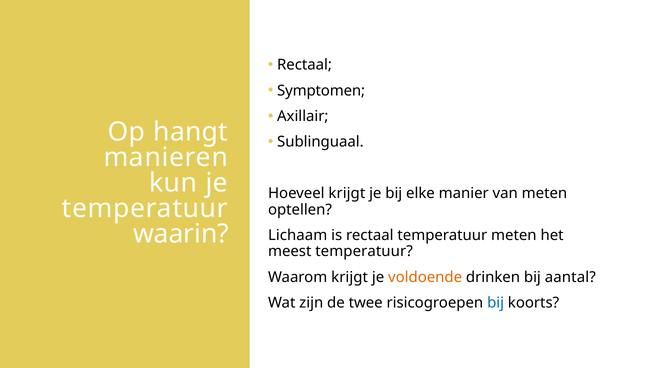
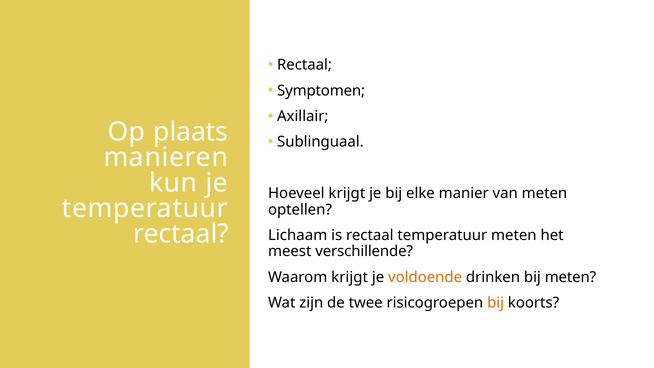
hangt: hangt -> plaats
waarin at (181, 234): waarin -> rectaal
meest temperatuur: temperatuur -> verschillende
bij aantal: aantal -> meten
bij at (496, 303) colour: blue -> orange
